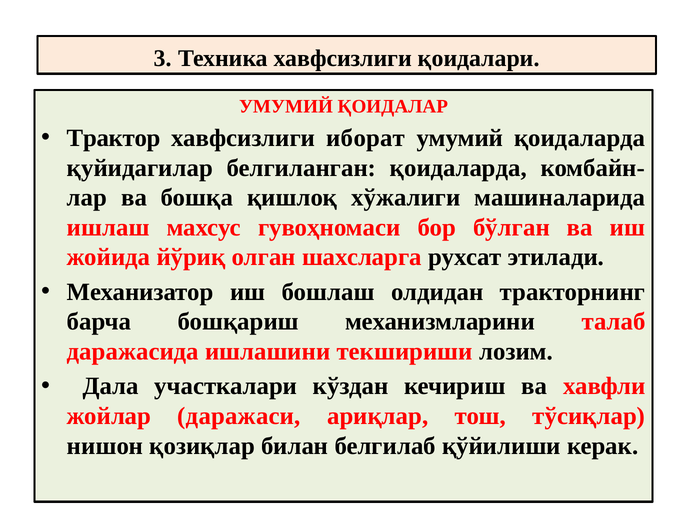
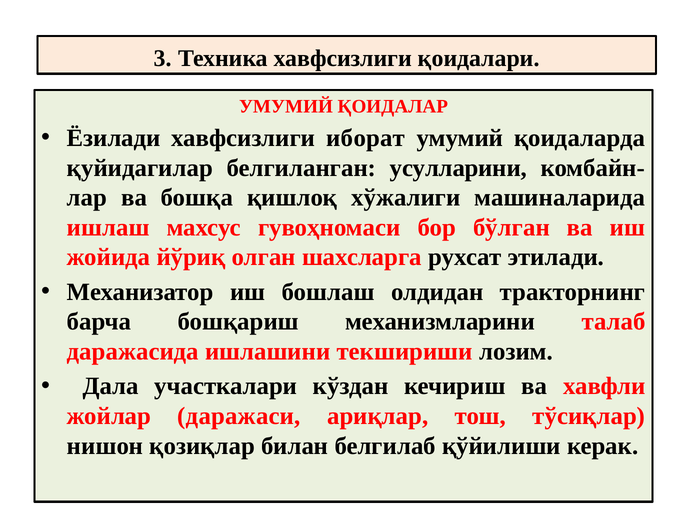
Трактор: Трактор -> Ёзилади
белгиланган қоидаларда: қоидаларда -> усулларини
